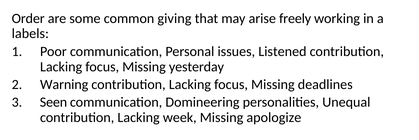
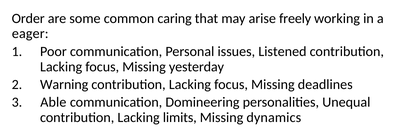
giving: giving -> caring
labels: labels -> eager
Seen: Seen -> Able
week: week -> limits
apologize: apologize -> dynamics
